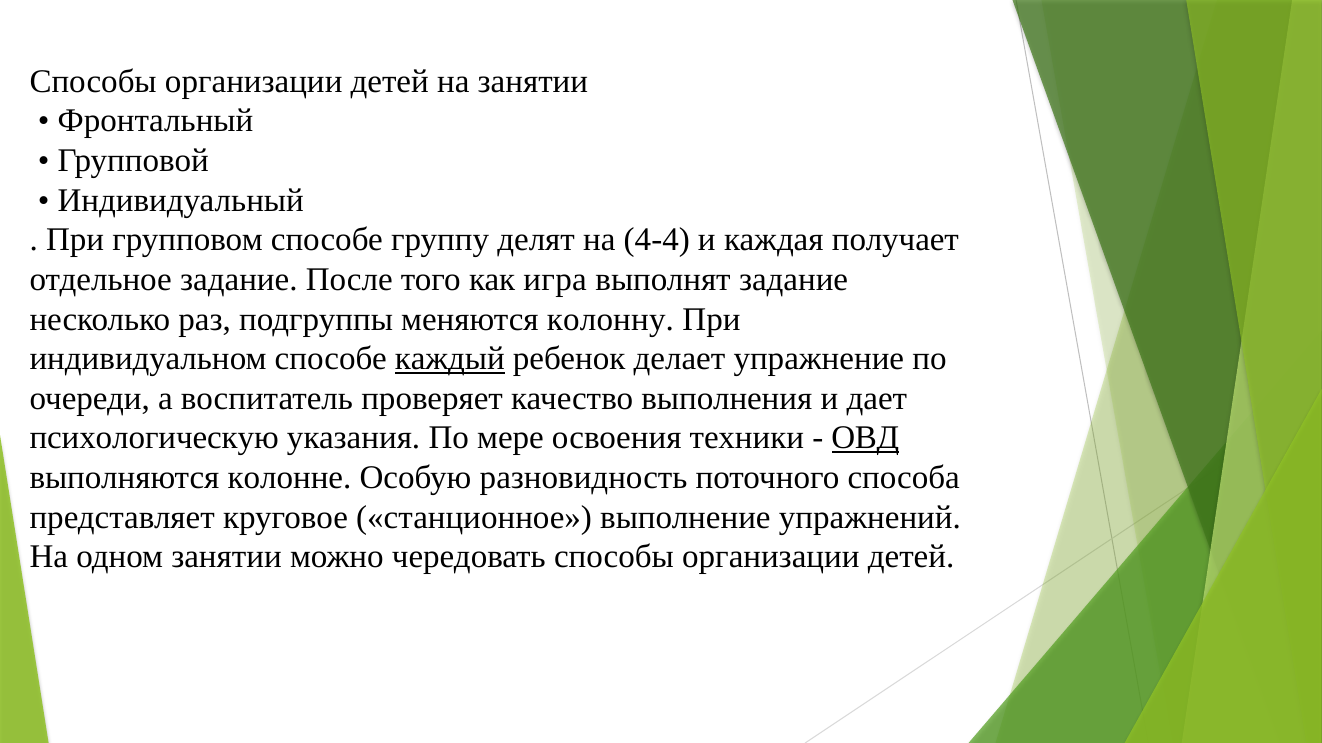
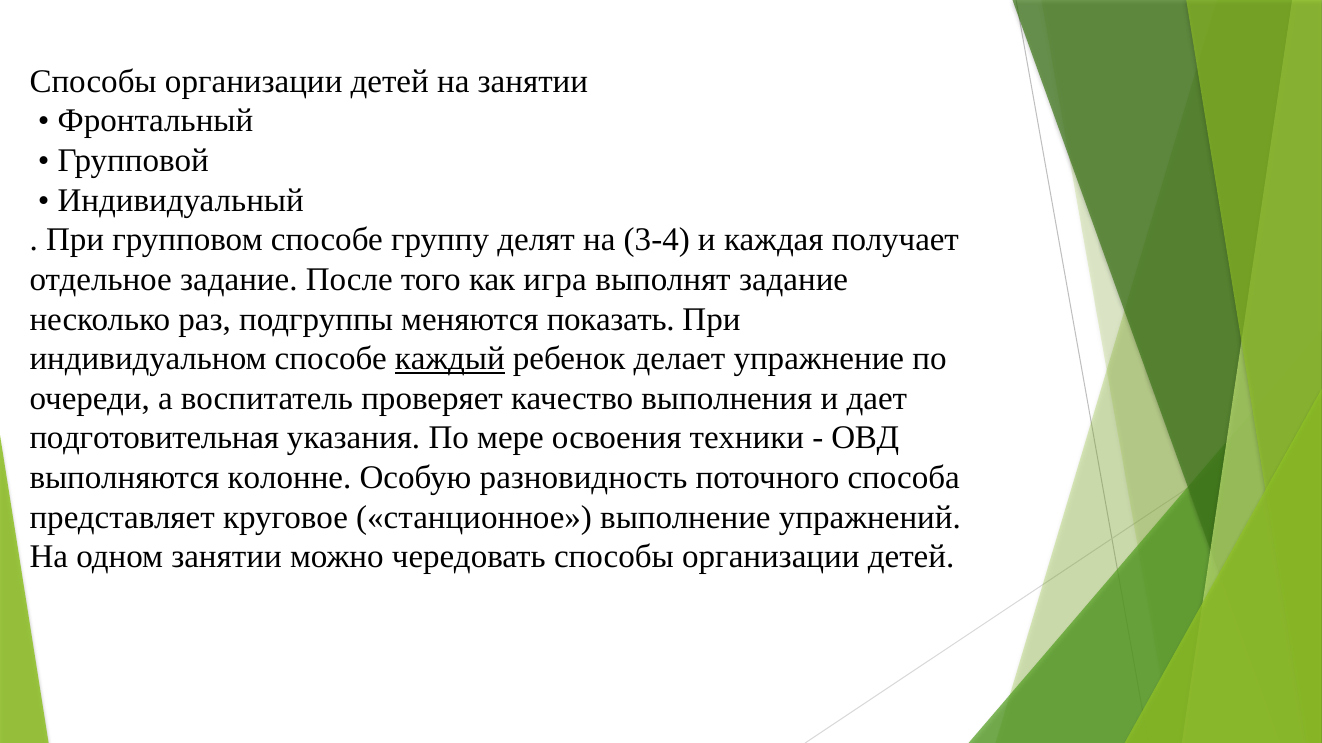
4-4: 4-4 -> 3-4
колонну: колонну -> показать
психологическую: психологическую -> подготовительная
ОВД underline: present -> none
